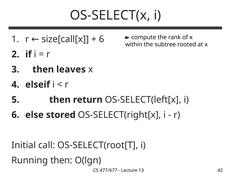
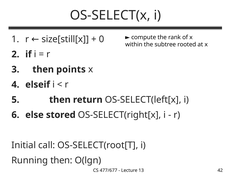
size[call[x: size[call[x -> size[still[x
6 at (102, 39): 6 -> 0
leaves: leaves -> points
